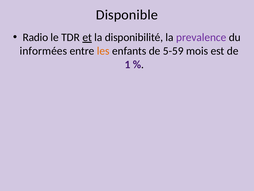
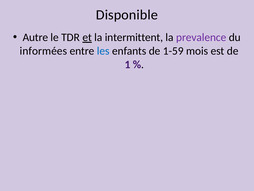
Radio: Radio -> Autre
disponibilité: disponibilité -> intermittent
les colour: orange -> blue
5-59: 5-59 -> 1-59
